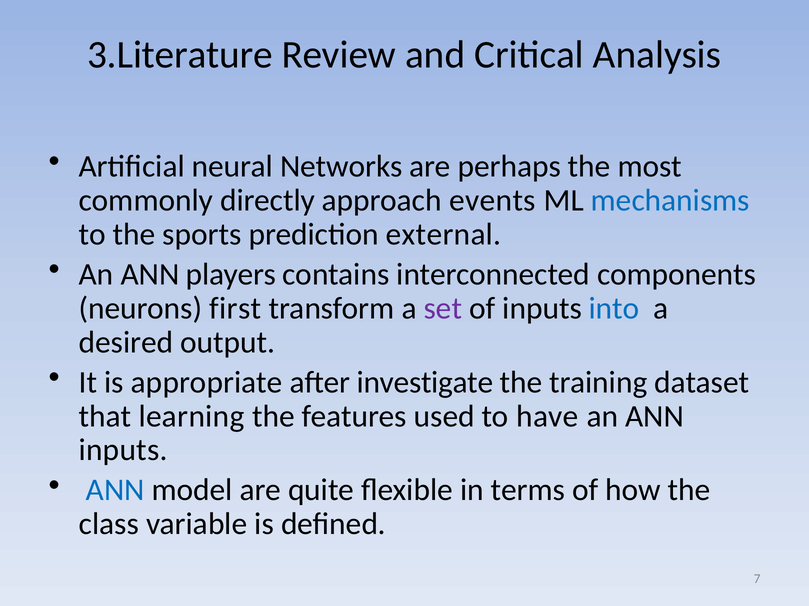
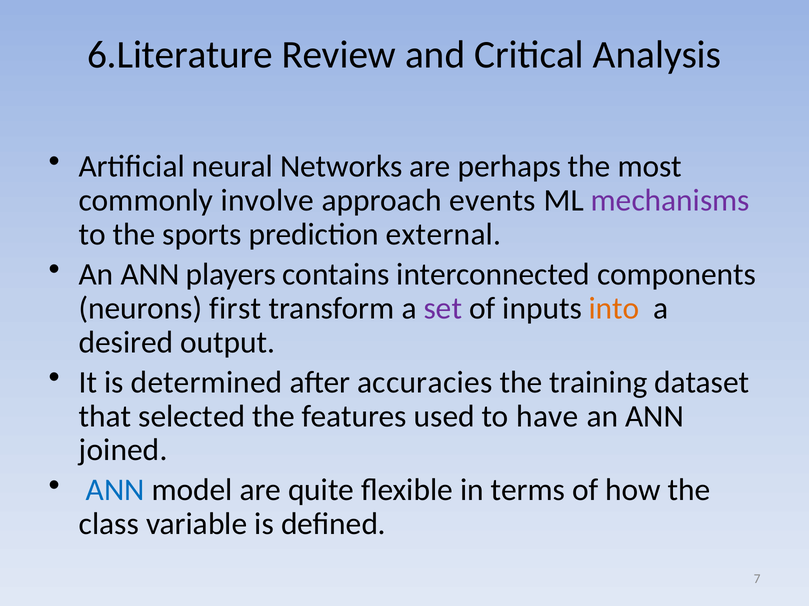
3.Literature: 3.Literature -> 6.Literature
directly: directly -> involve
mechanisms colour: blue -> purple
into colour: blue -> orange
appropriate: appropriate -> determined
investigate: investigate -> accuracies
learning: learning -> selected
inputs at (123, 451): inputs -> joined
